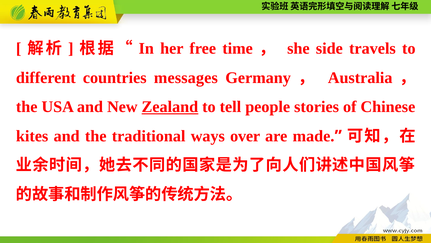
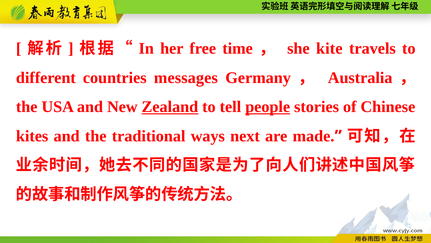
side: side -> kite
people underline: none -> present
over: over -> next
